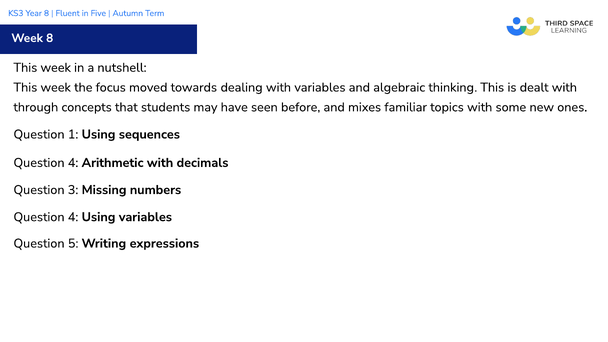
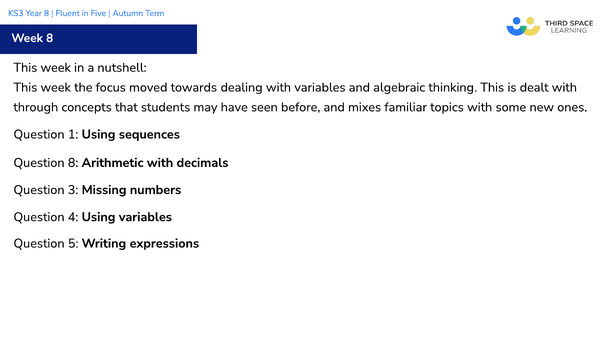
4 at (73, 163): 4 -> 8
